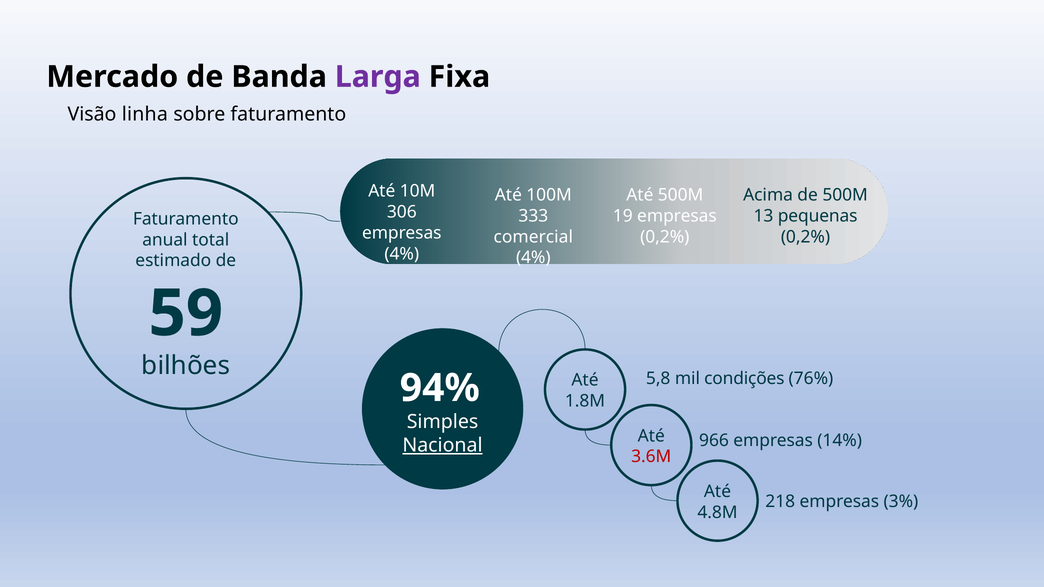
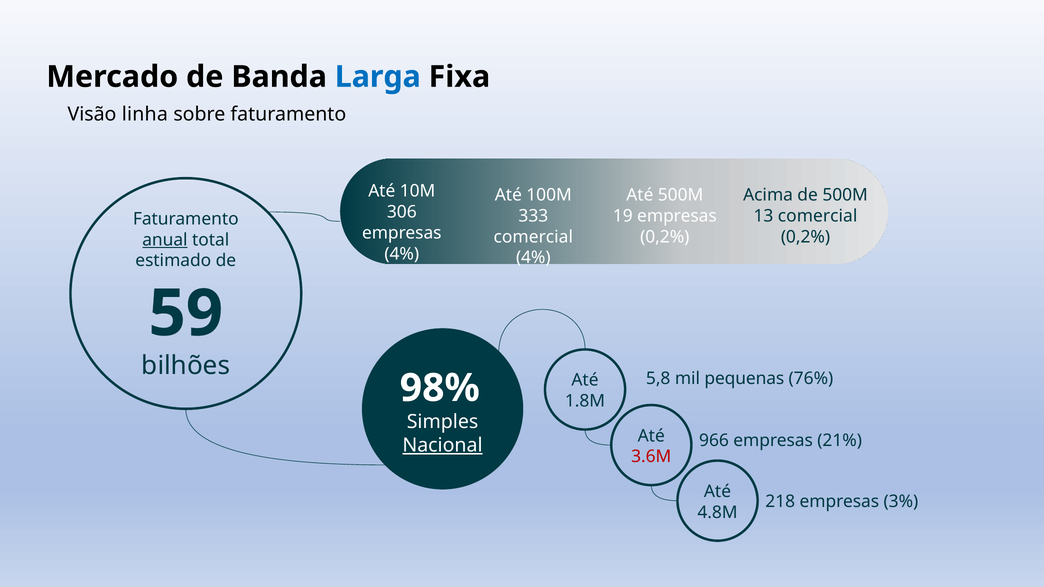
Larga colour: purple -> blue
13 pequenas: pequenas -> comercial
anual underline: none -> present
condições: condições -> pequenas
94%: 94% -> 98%
14%: 14% -> 21%
